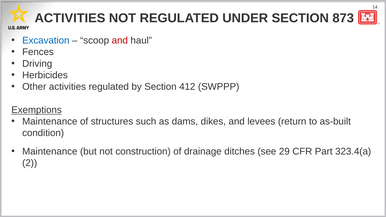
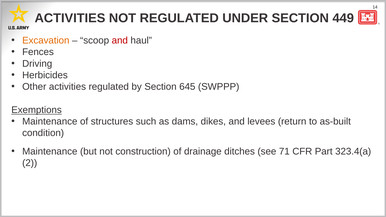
873: 873 -> 449
Excavation colour: blue -> orange
412: 412 -> 645
29: 29 -> 71
